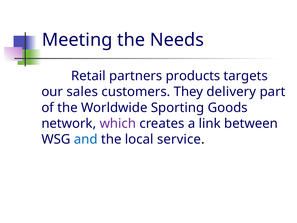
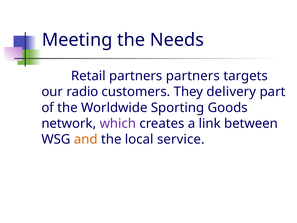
partners products: products -> partners
sales: sales -> radio
and colour: blue -> orange
